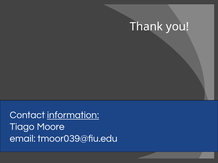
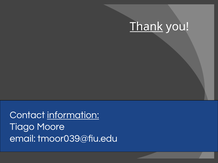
Thank underline: none -> present
